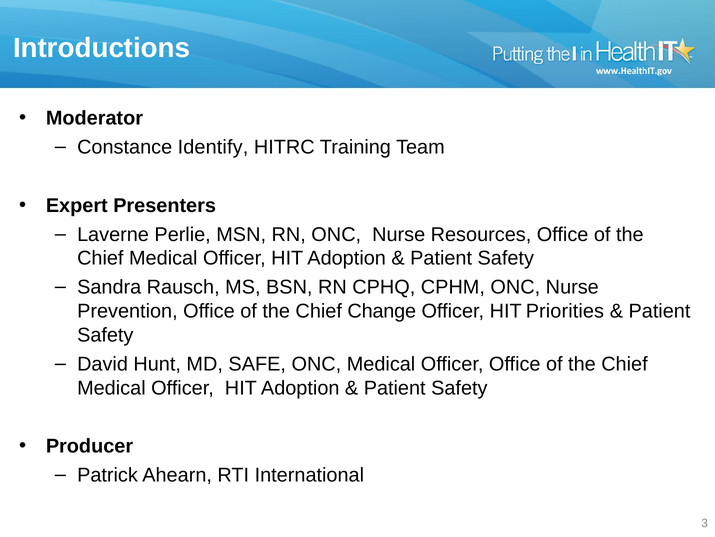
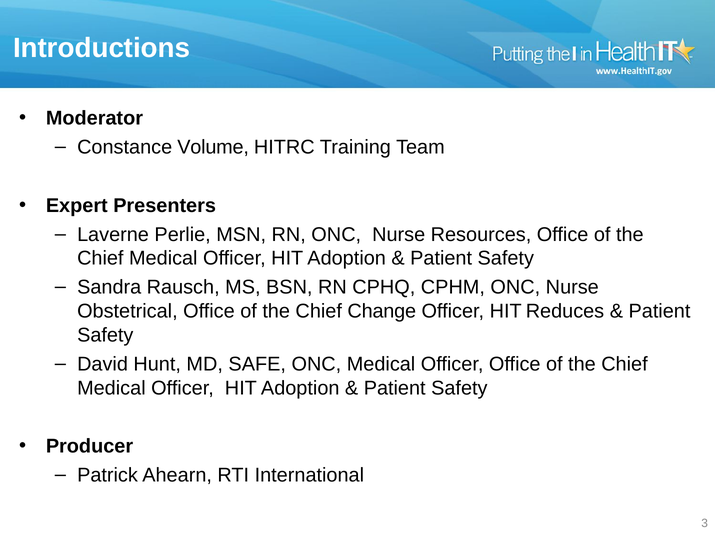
Identify: Identify -> Volume
Prevention: Prevention -> Obstetrical
Priorities: Priorities -> Reduces
